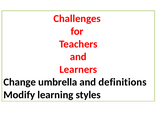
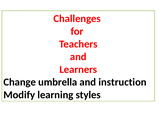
definitions: definitions -> instruction
